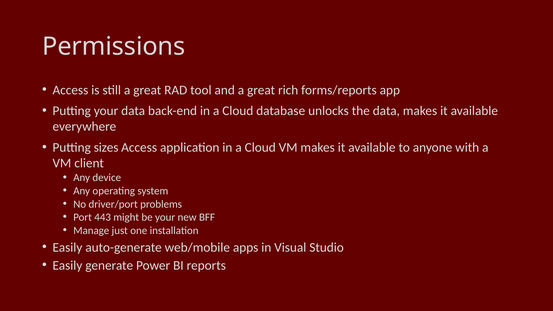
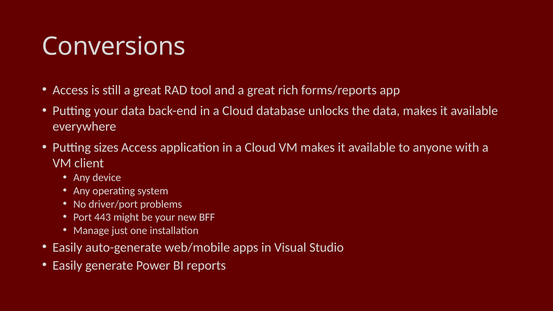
Permissions: Permissions -> Conversions
